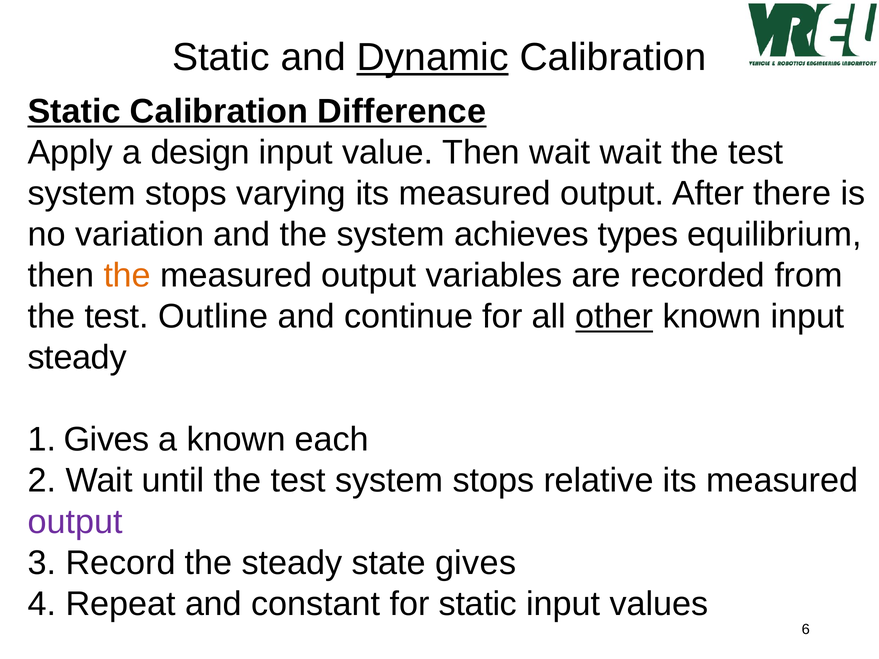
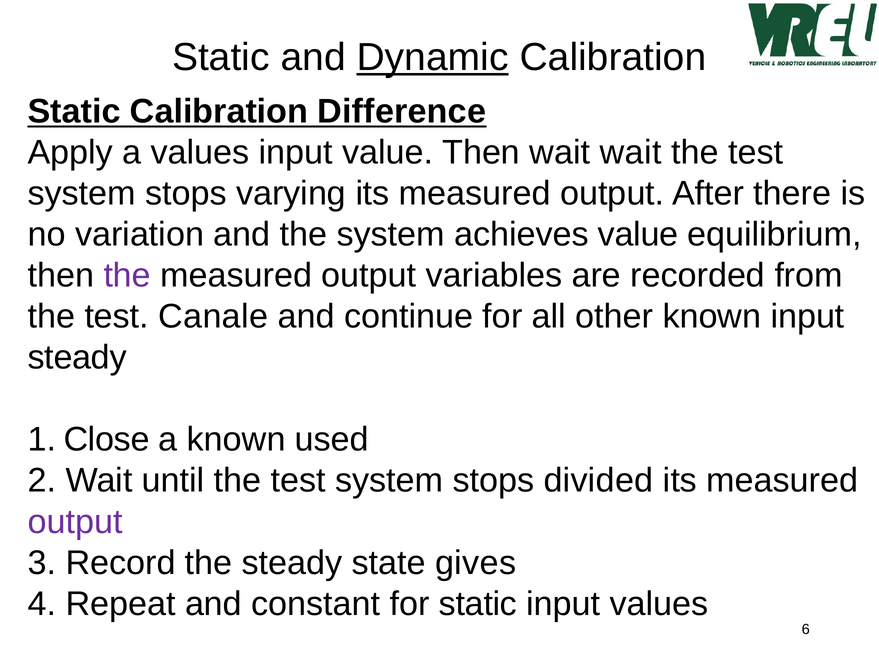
a design: design -> values
achieves types: types -> value
the at (127, 276) colour: orange -> purple
Outline: Outline -> Canale
other underline: present -> none
1 Gives: Gives -> Close
each: each -> used
relative: relative -> divided
